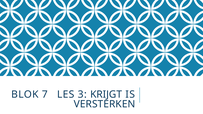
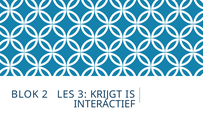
7: 7 -> 2
VERSTERKEN: VERSTERKEN -> INTERACTIEF
